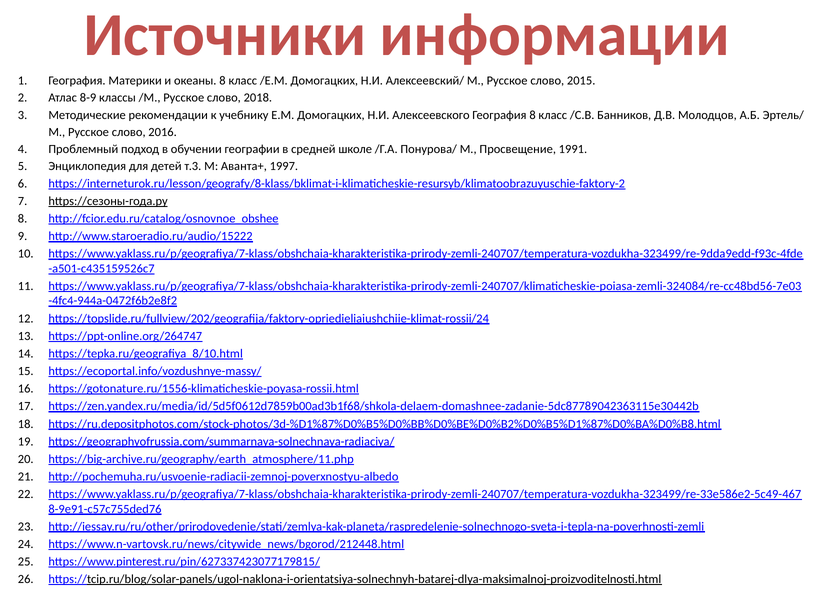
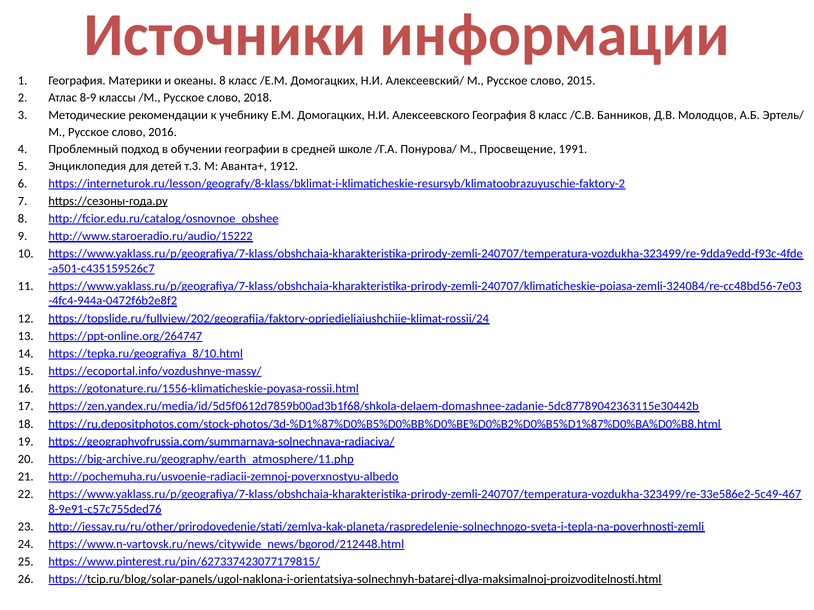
1997: 1997 -> 1912
